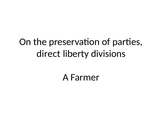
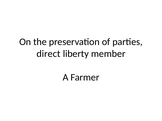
divisions: divisions -> member
